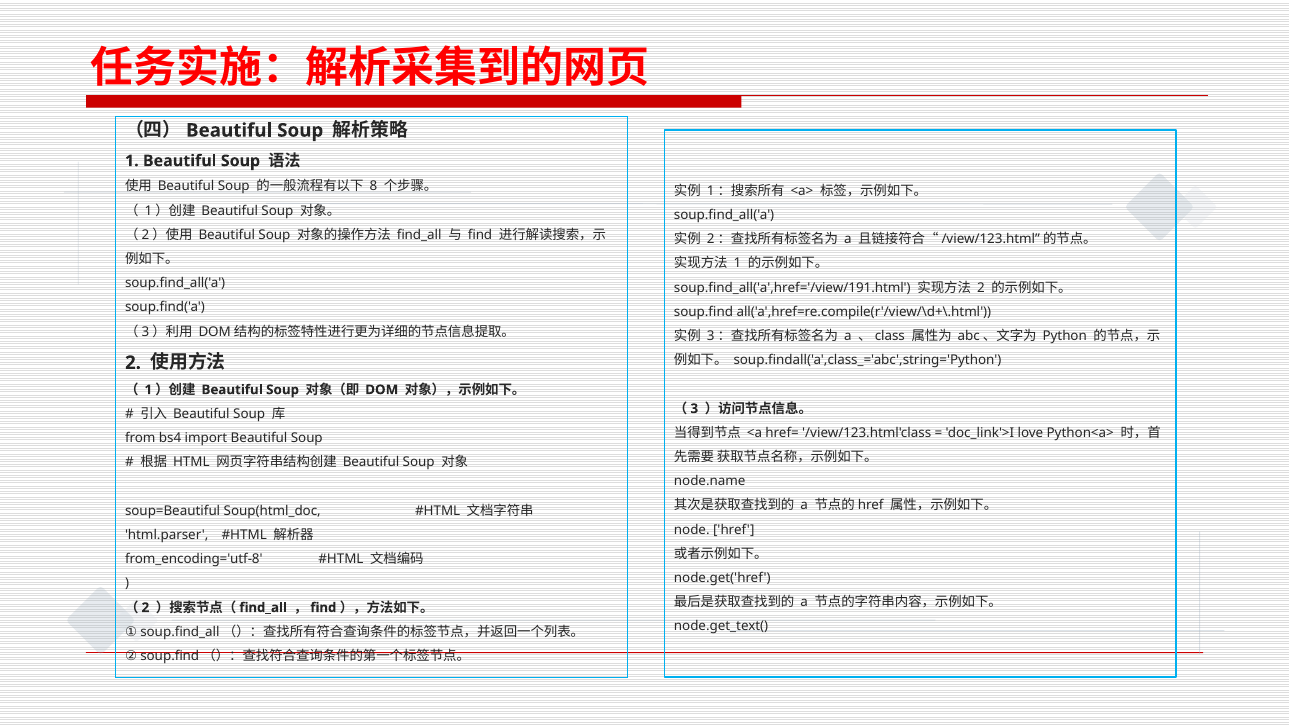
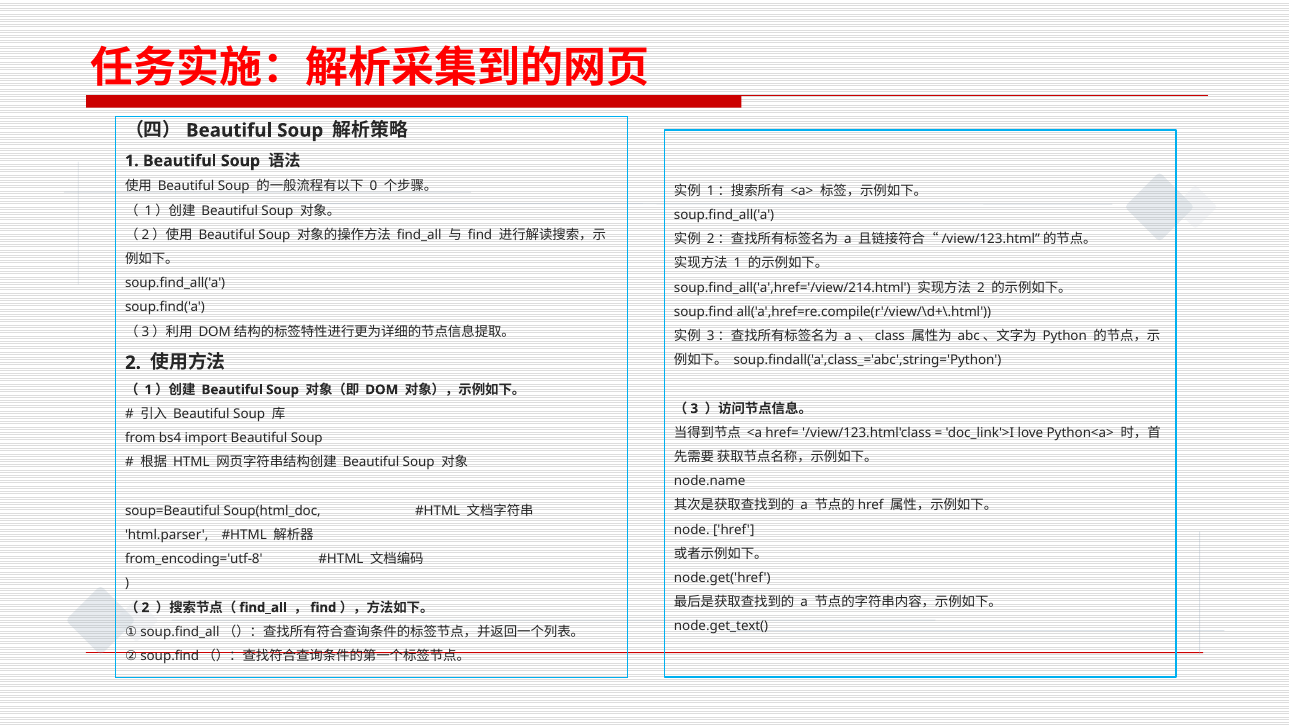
8: 8 -> 0
soup.ﬁnd_all('a',href='/view/191.html: soup.ﬁnd_all('a',href='/view/191.html -> soup.ﬁnd_all('a',href='/view/214.html
